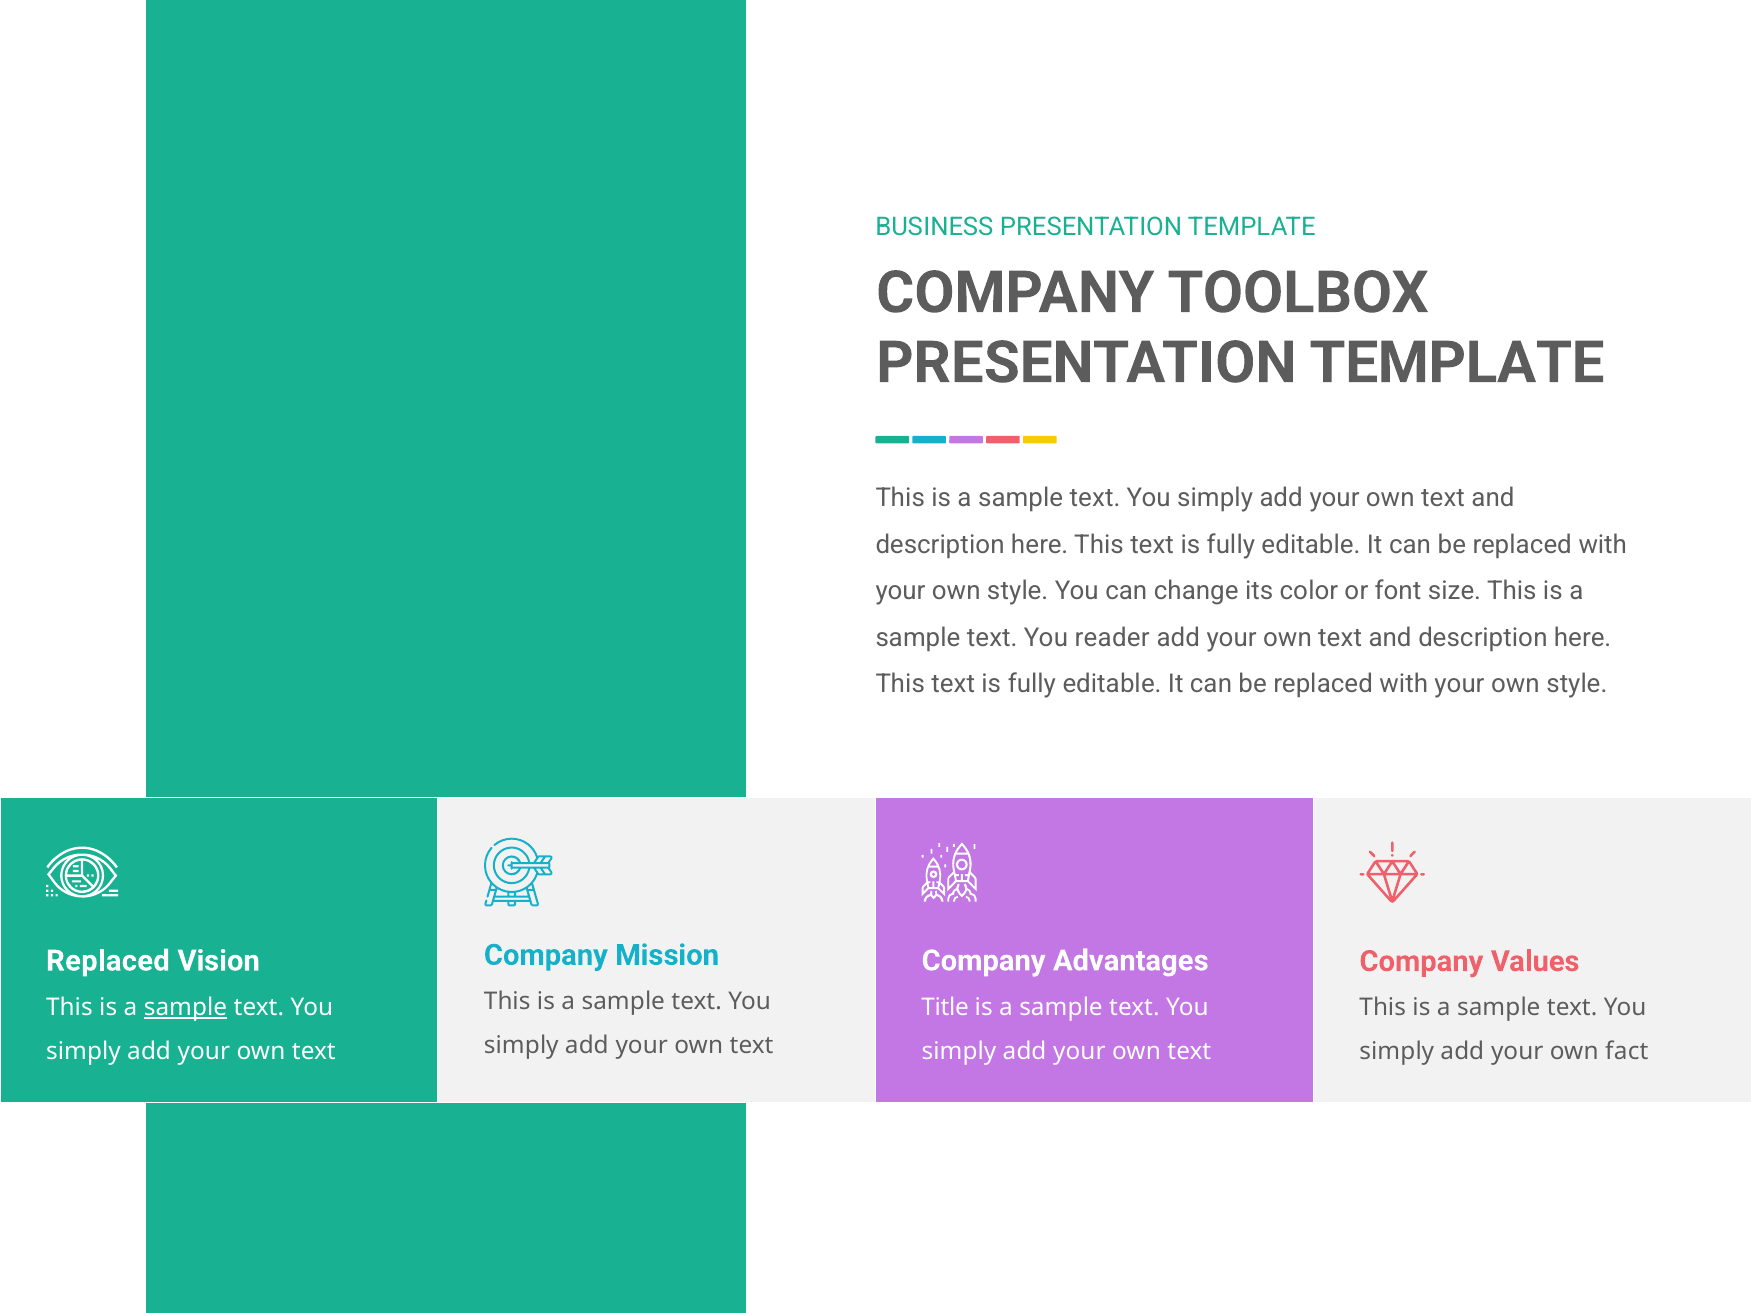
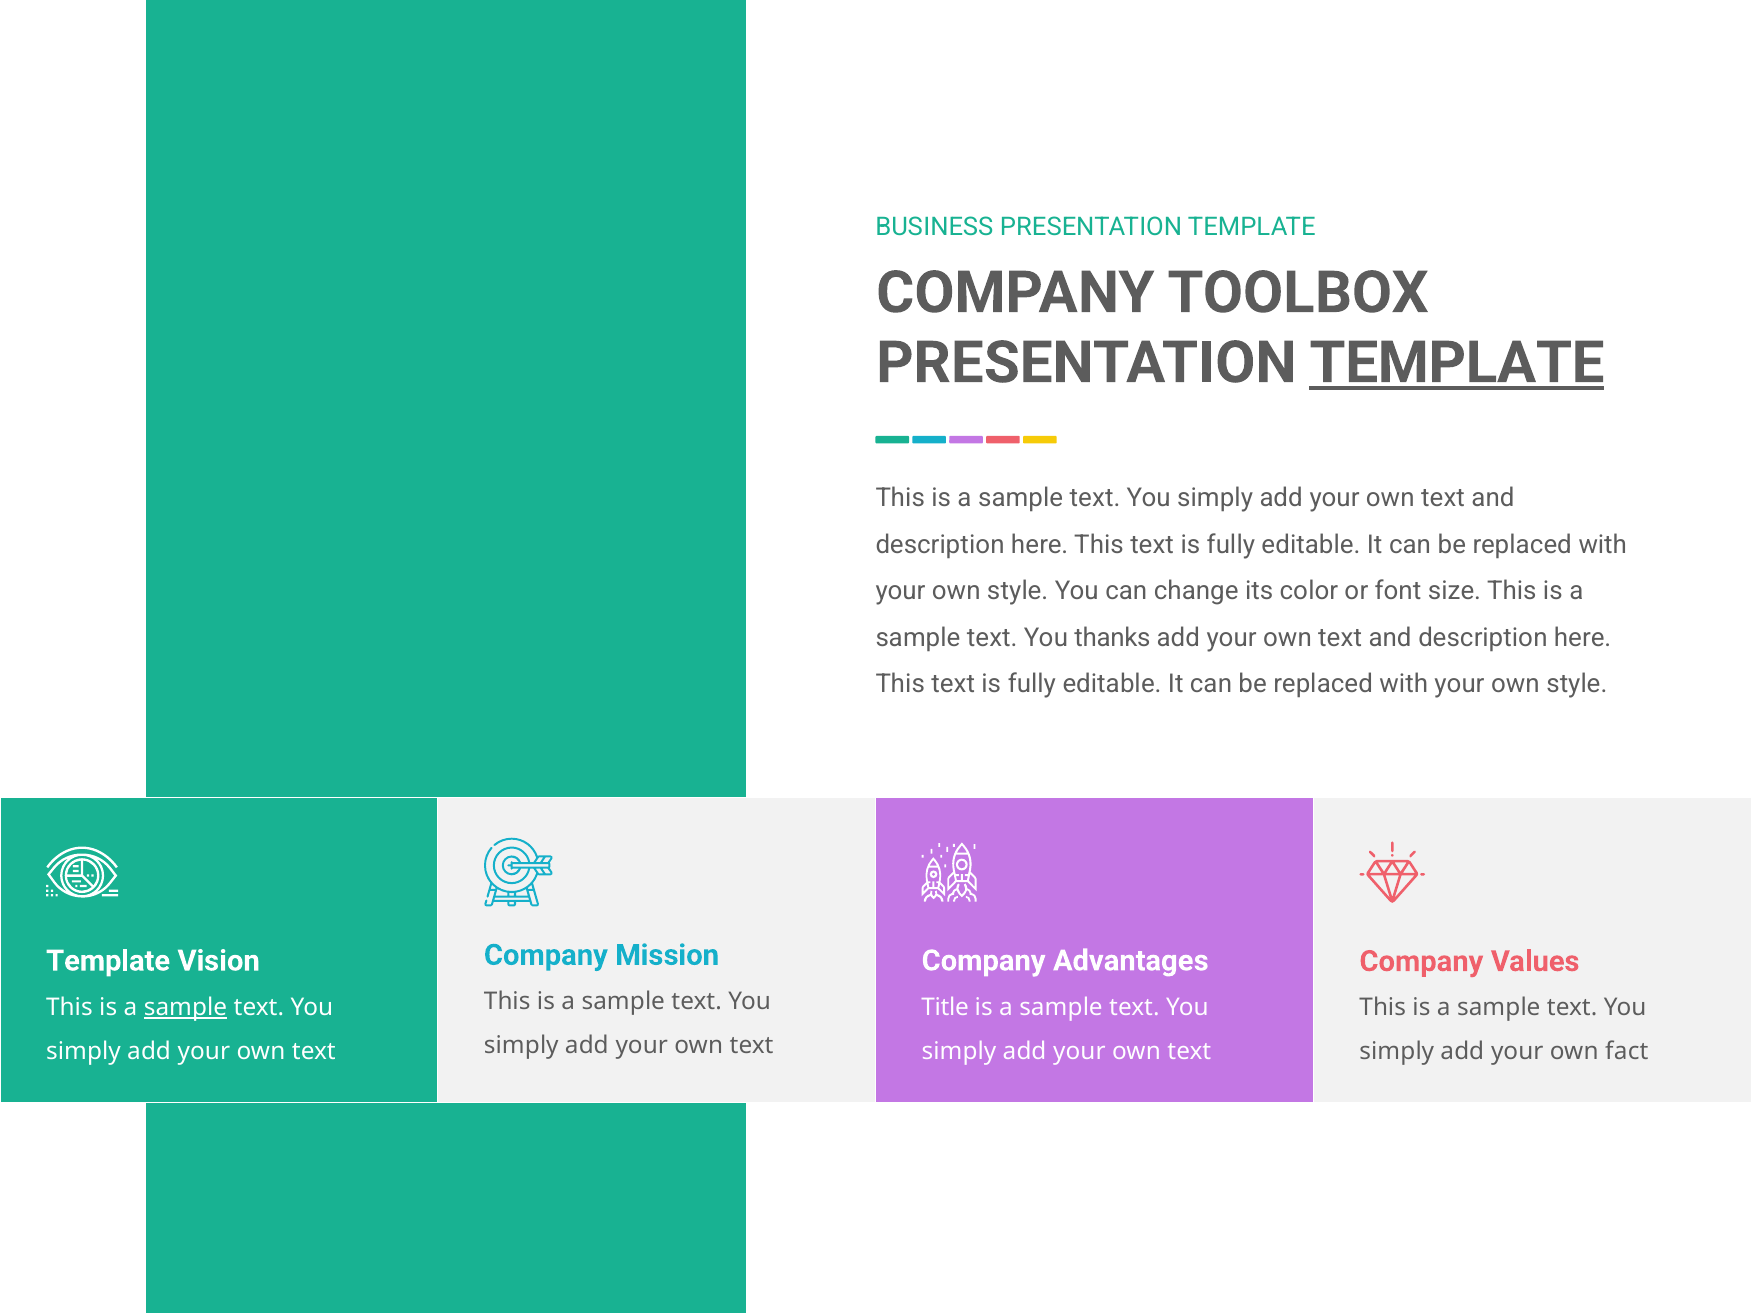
TEMPLATE at (1457, 363) underline: none -> present
reader: reader -> thanks
Replaced at (108, 961): Replaced -> Template
